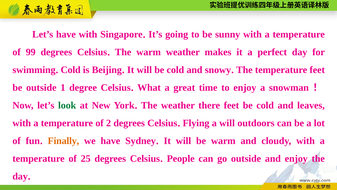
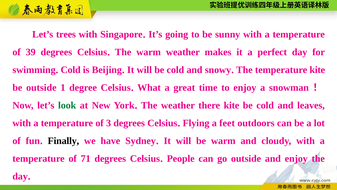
Let’s have: have -> trees
99: 99 -> 39
temperature feet: feet -> kite
there feet: feet -> kite
2: 2 -> 3
a will: will -> feet
Finally colour: orange -> black
25: 25 -> 71
